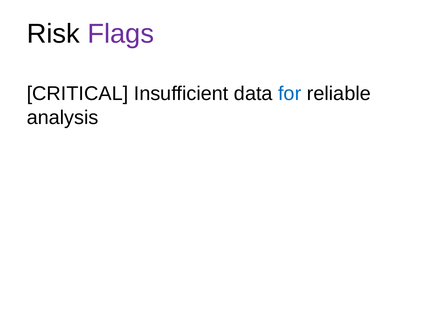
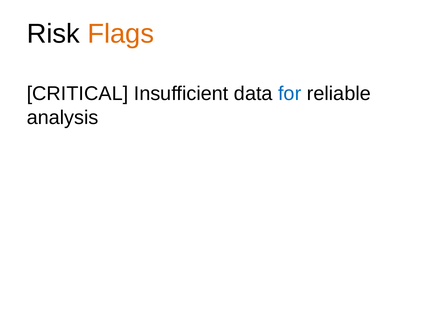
Flags colour: purple -> orange
